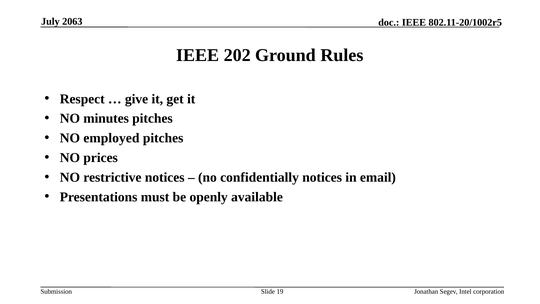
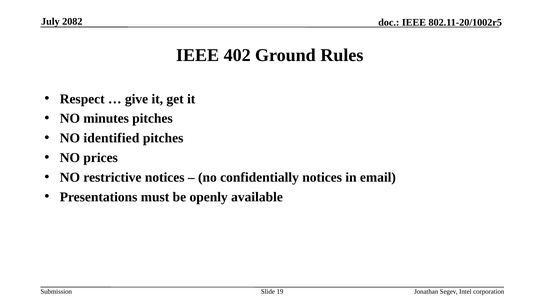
2063: 2063 -> 2082
202: 202 -> 402
employed: employed -> identified
